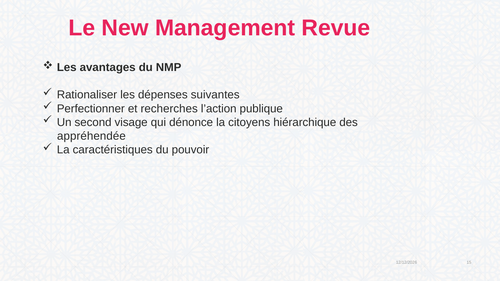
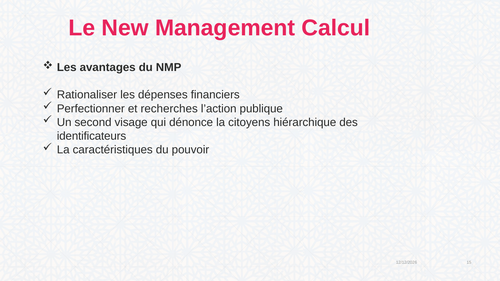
Revue: Revue -> Calcul
suivantes: suivantes -> financiers
appréhendée: appréhendée -> identificateurs
